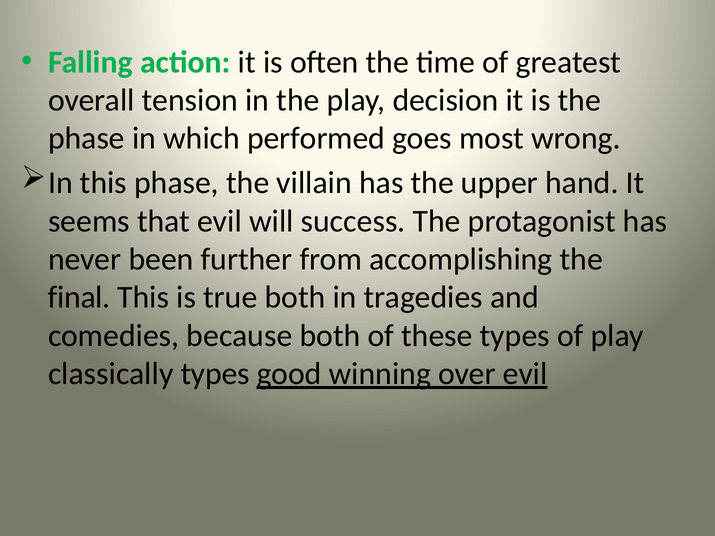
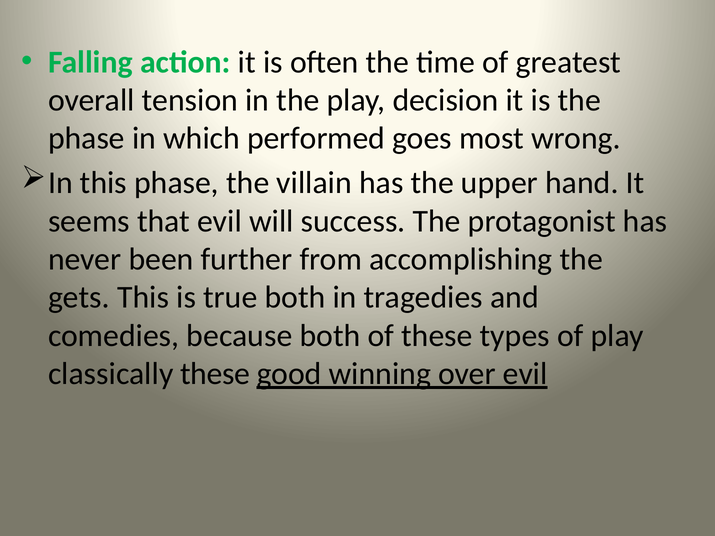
final: final -> gets
classically types: types -> these
